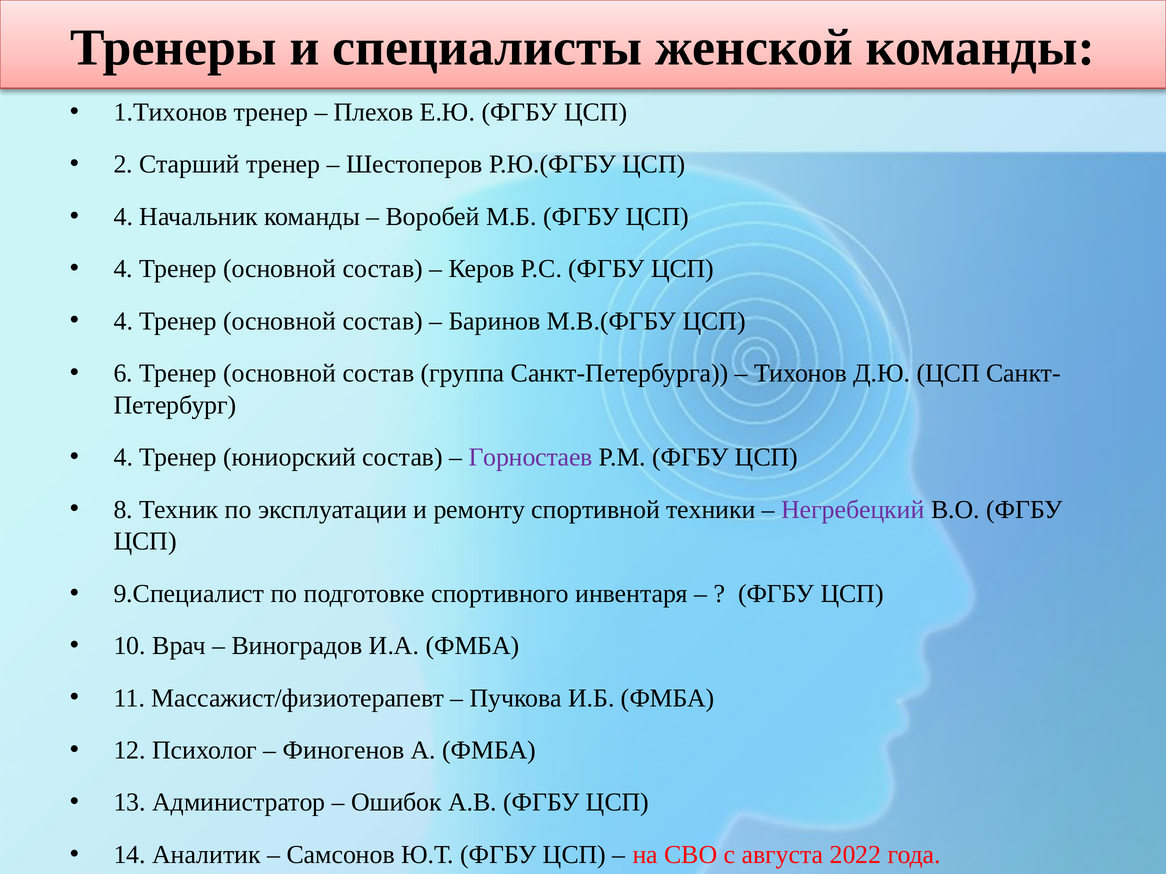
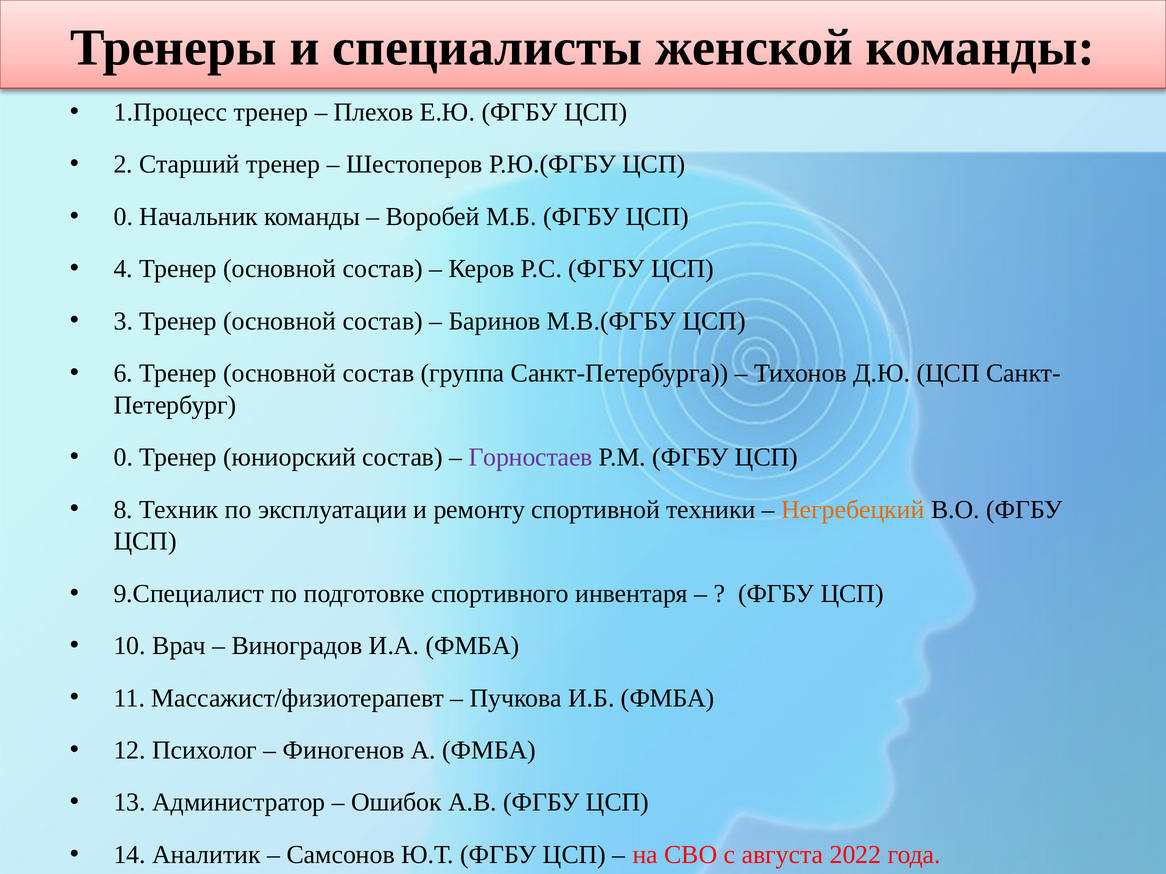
1.Тихонов: 1.Тихонов -> 1.Процесс
4 at (123, 217): 4 -> 0
4 at (123, 321): 4 -> 3
4 at (123, 458): 4 -> 0
Негребецкий colour: purple -> orange
